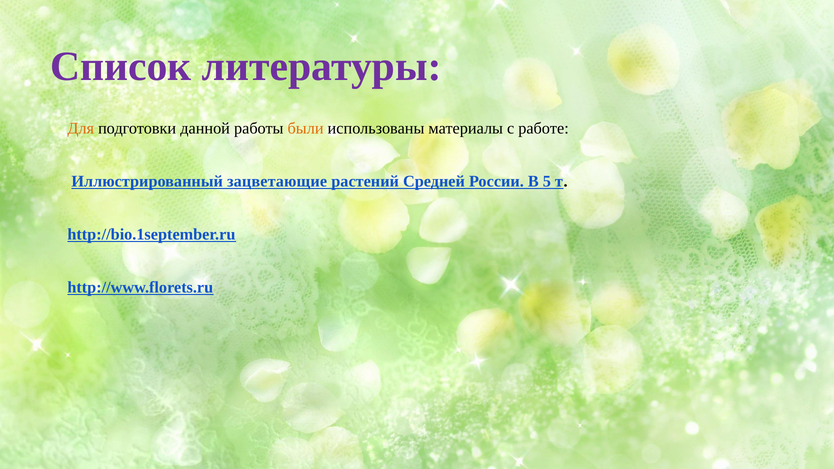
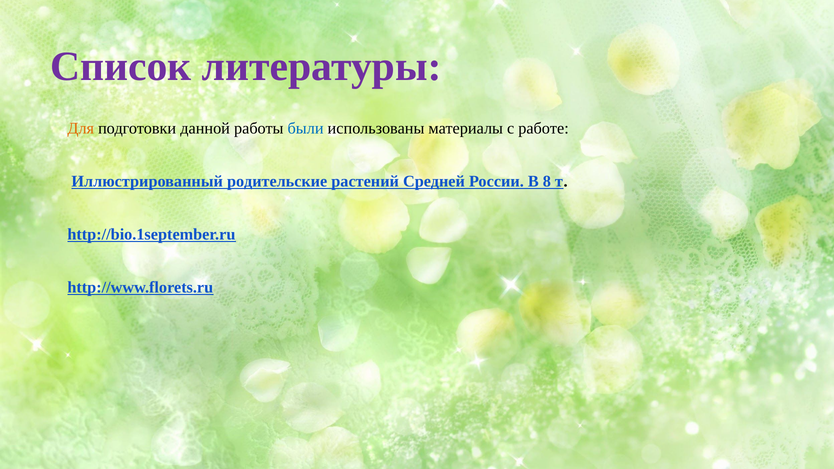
были colour: orange -> blue
зацветающие: зацветающие -> родительские
5: 5 -> 8
